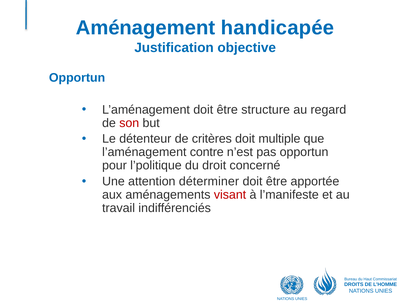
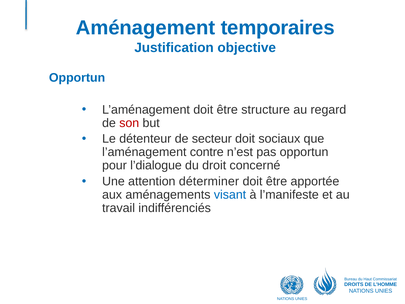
handicapée: handicapée -> temporaires
critères: critères -> secteur
multiple: multiple -> sociaux
l’politique: l’politique -> l’dialogue
visant colour: red -> blue
